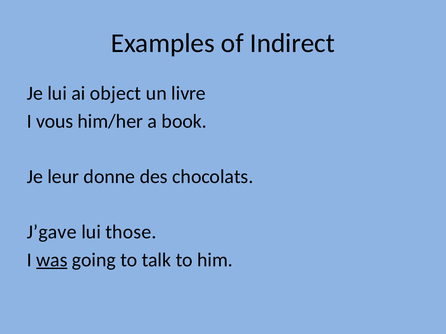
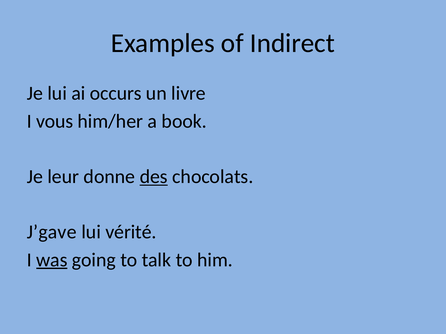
object: object -> occurs
des underline: none -> present
those: those -> vérité
